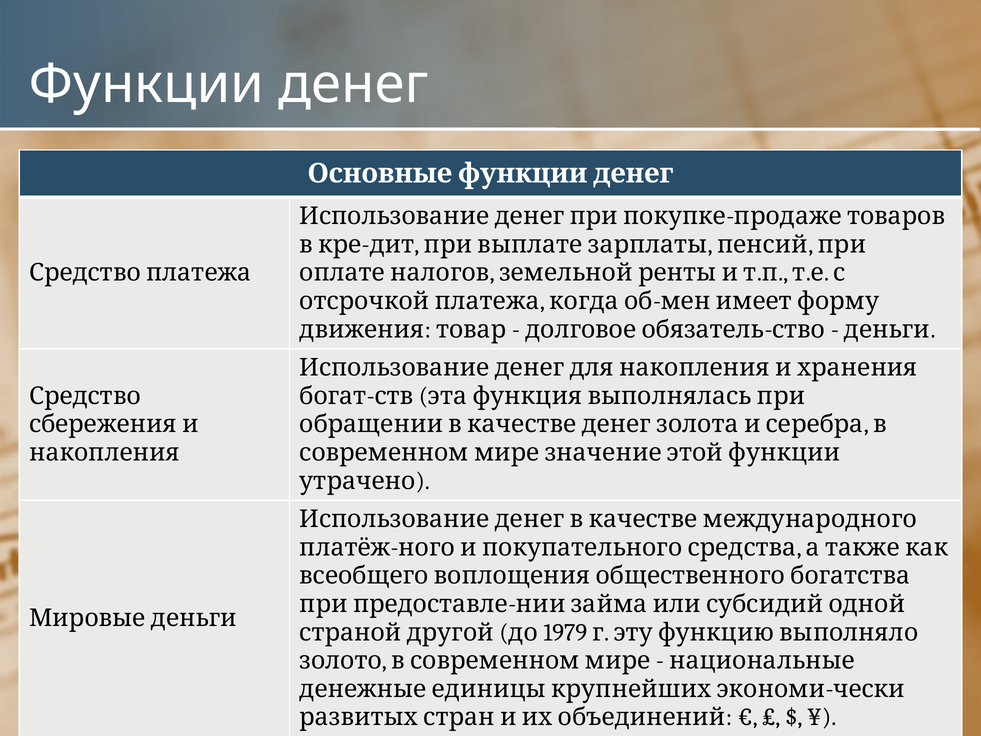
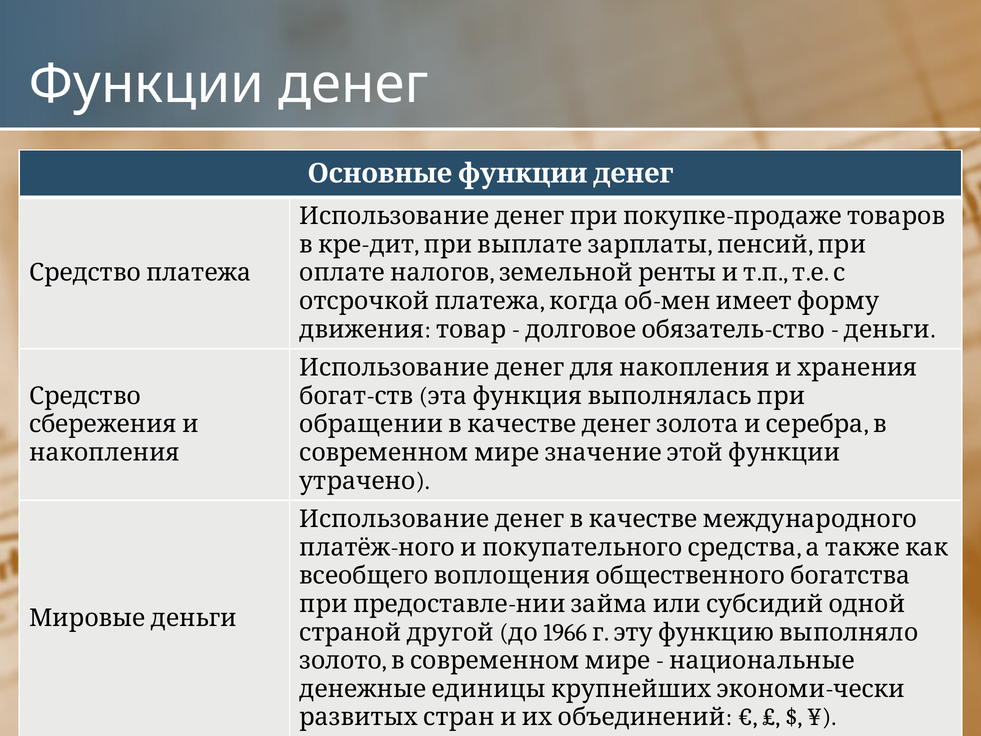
1979: 1979 -> 1966
